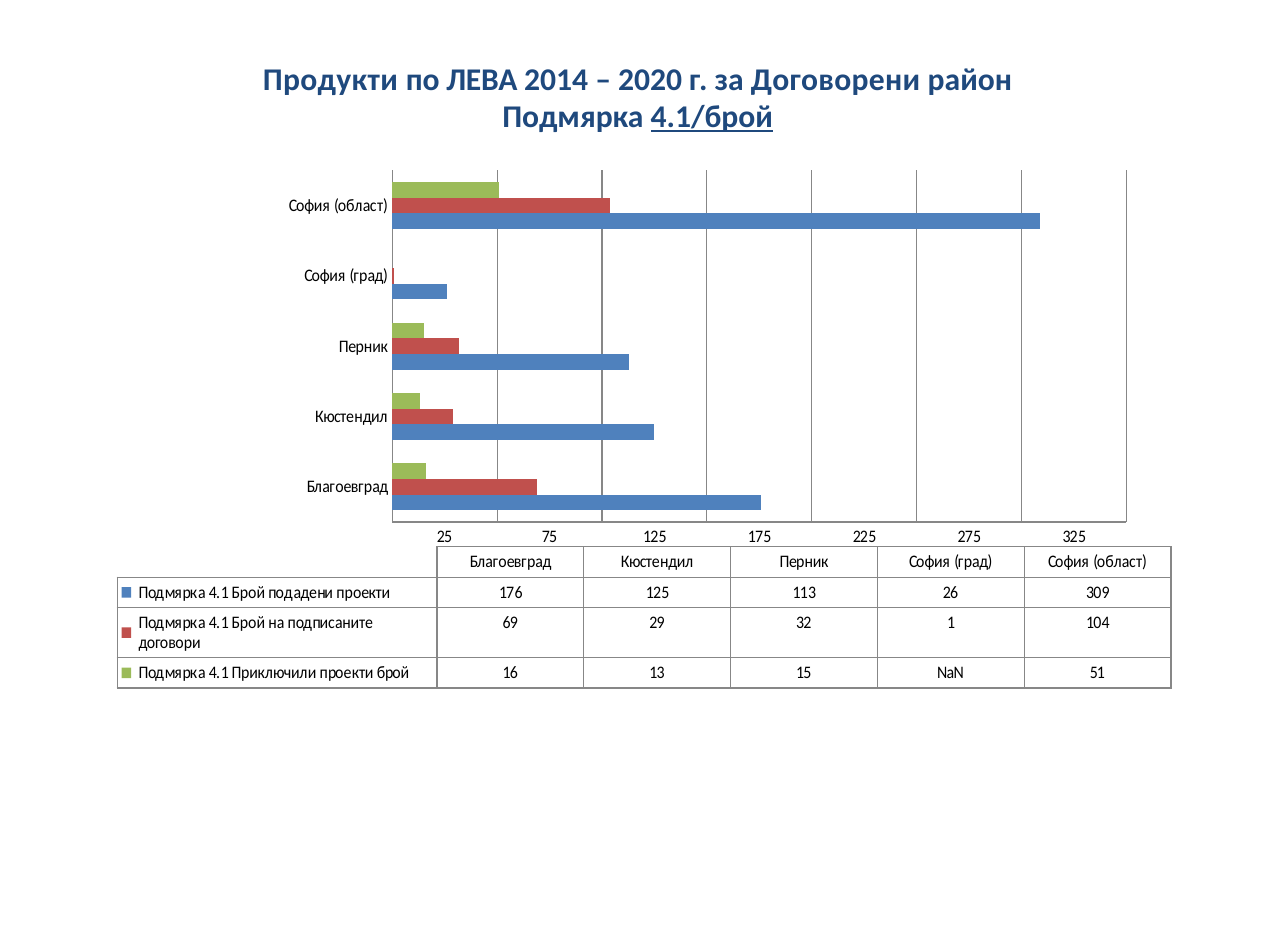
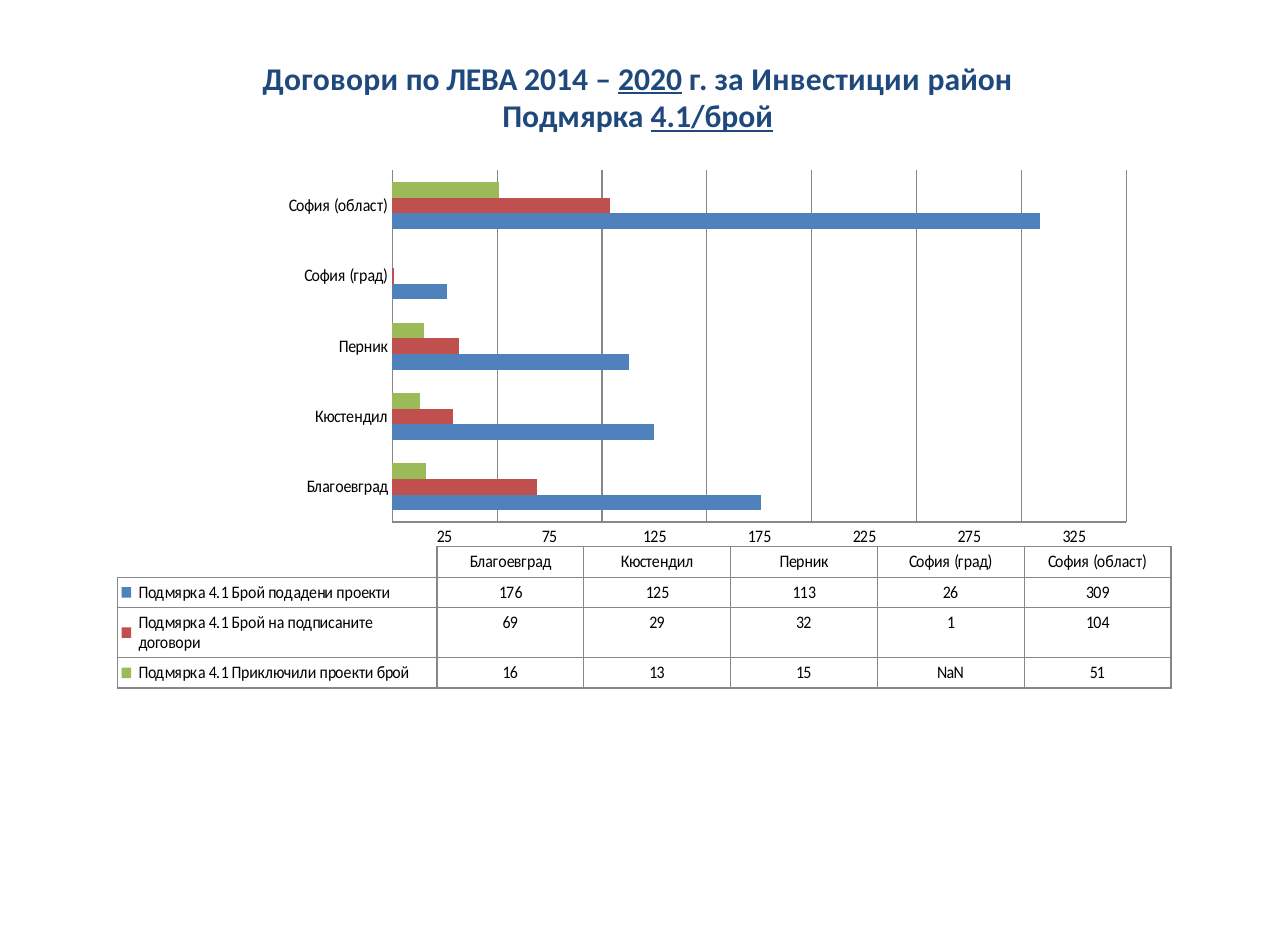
Продукти at (330, 80): Продукти -> Договори
2020 underline: none -> present
Договорени: Договорени -> Инвестиции
